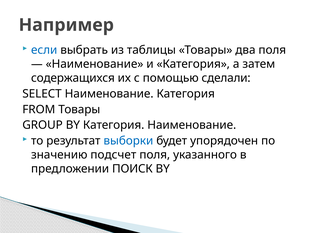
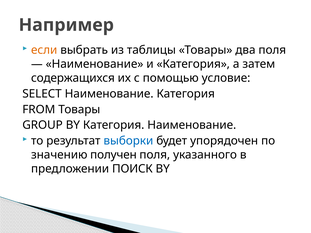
если colour: blue -> orange
сделали: сделали -> условие
подсчет: подсчет -> получен
